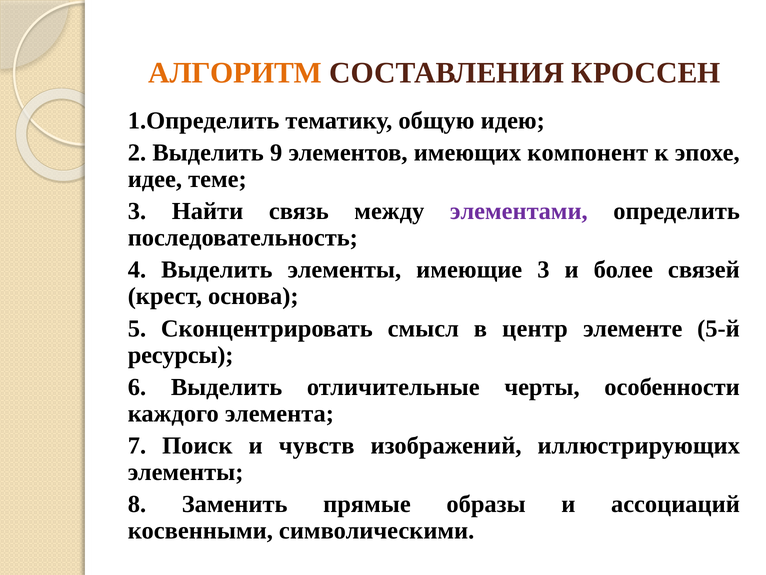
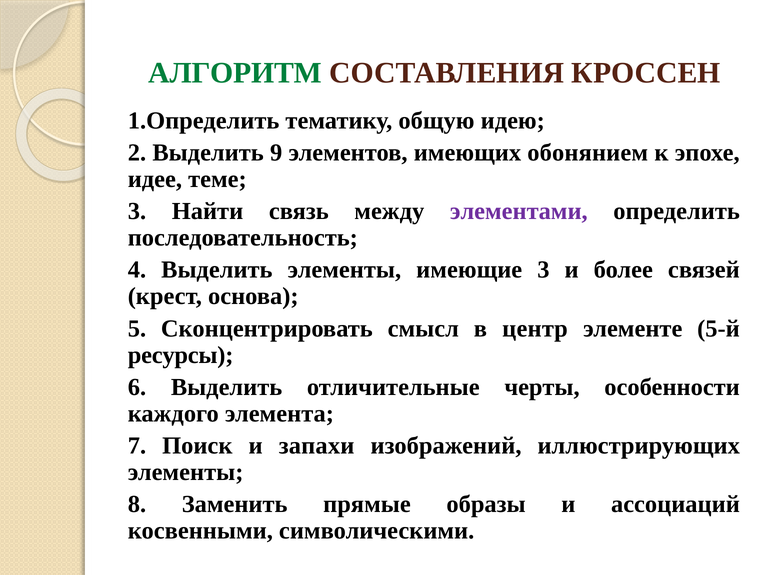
АЛГОРИТМ colour: orange -> green
компонент: компонент -> обонянием
чувств: чувств -> запахи
